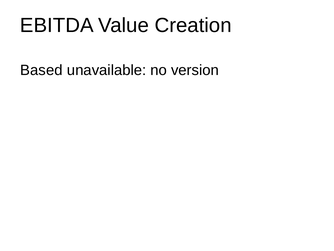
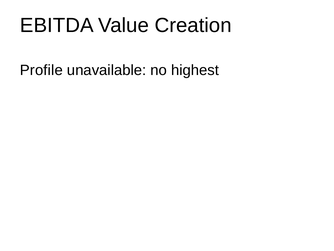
Based: Based -> Profile
version: version -> highest
